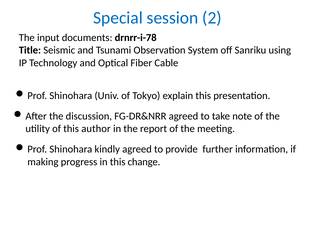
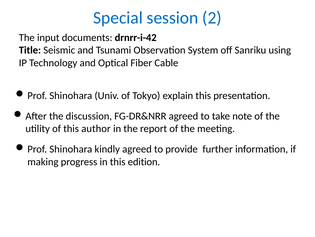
drnrr-i-78: drnrr-i-78 -> drnrr-i-42
change: change -> edition
